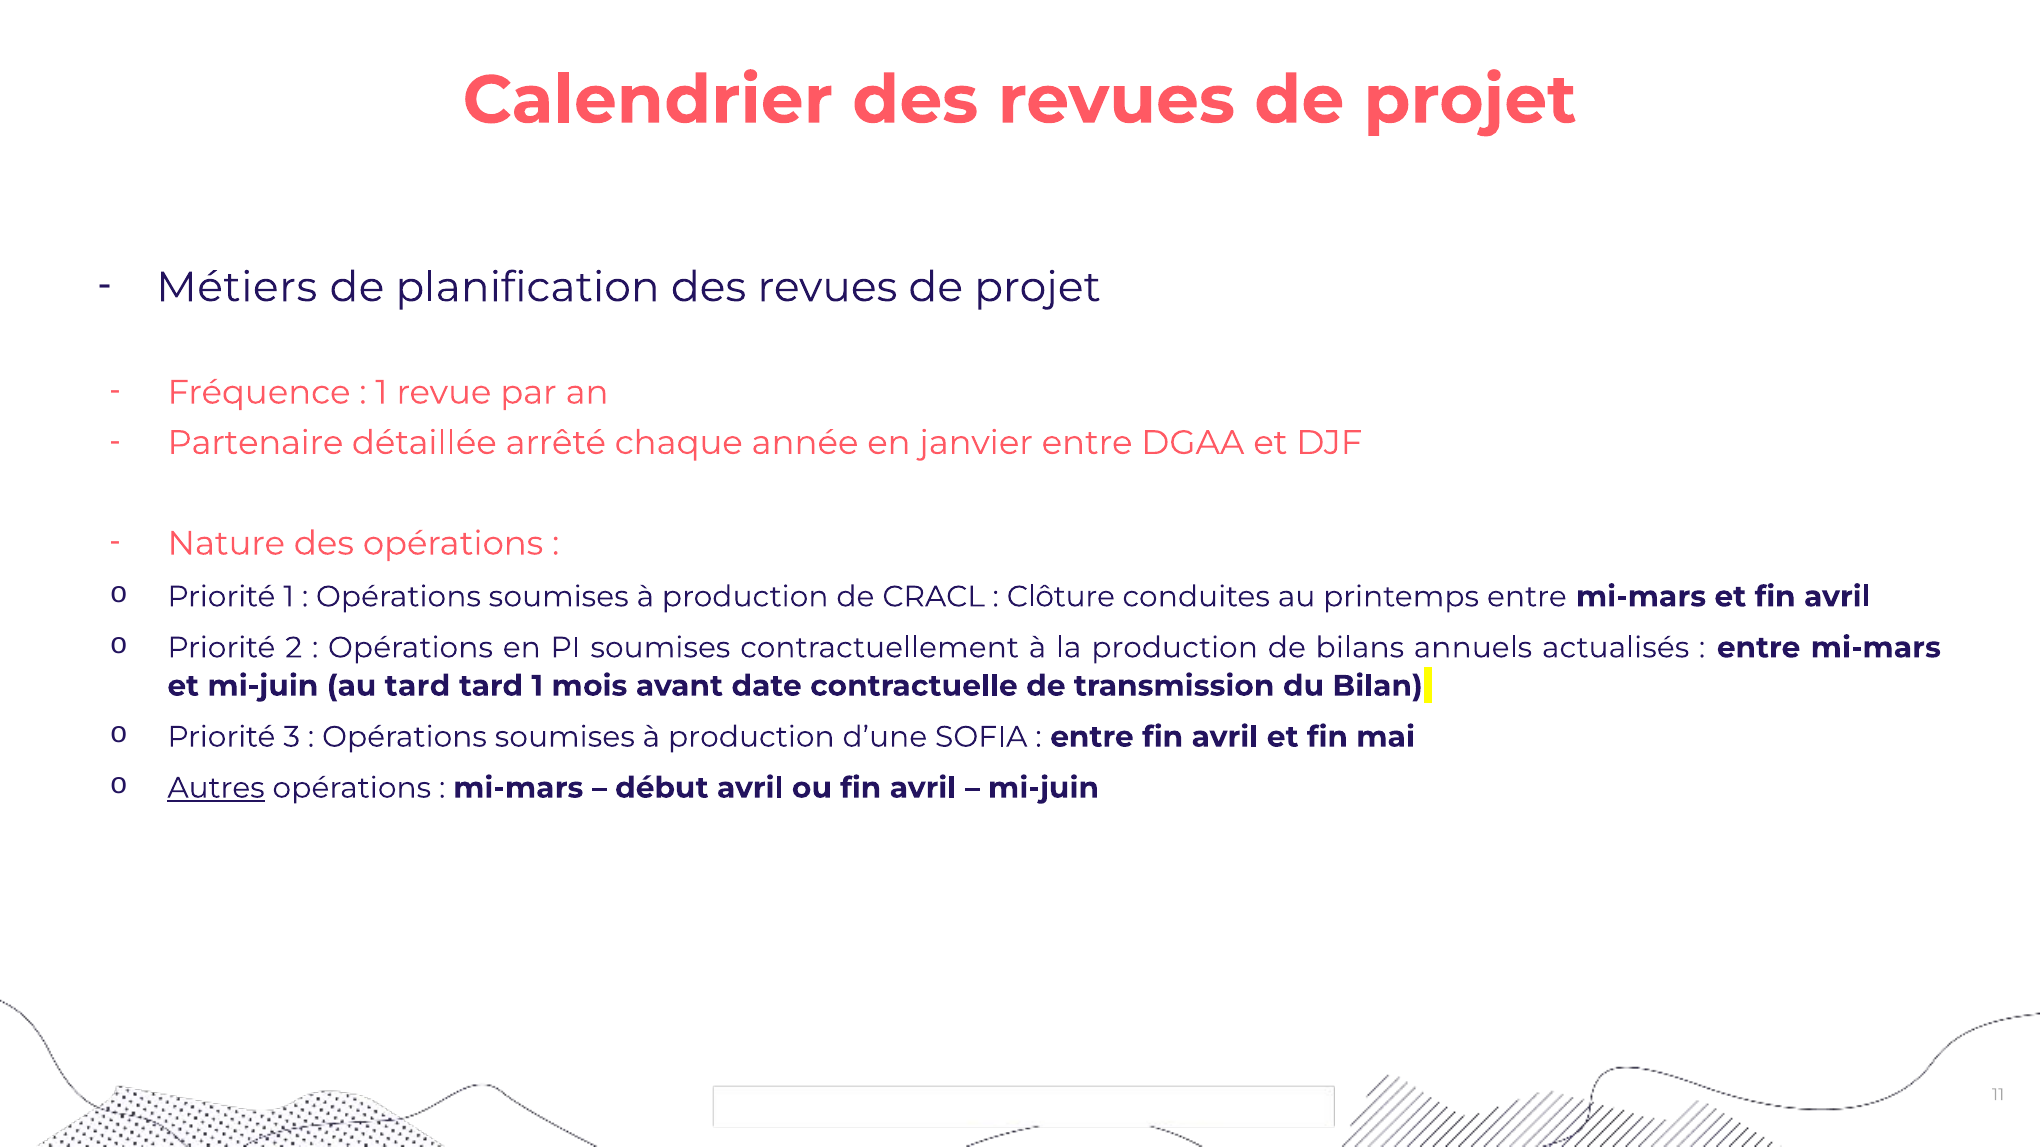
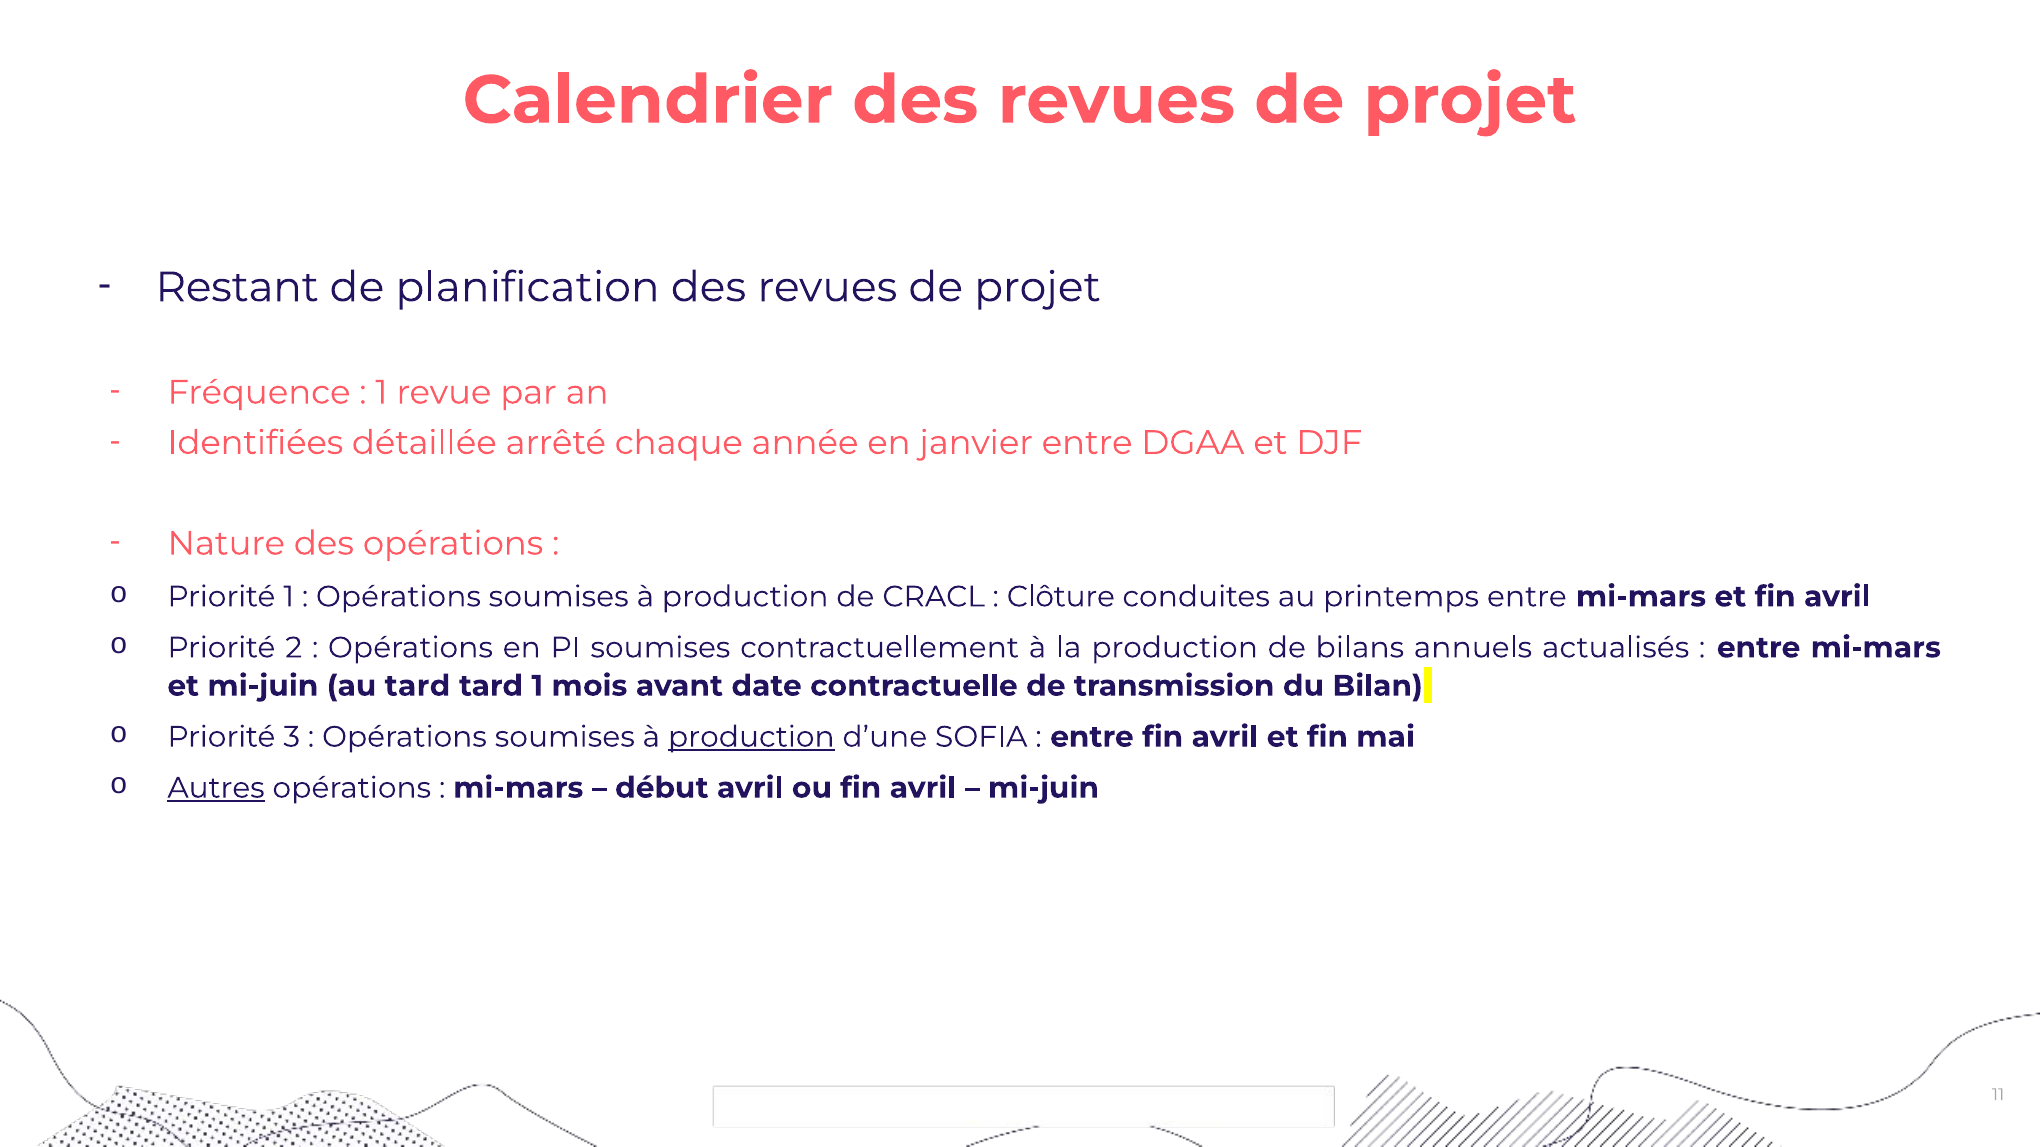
Métiers: Métiers -> Restant
Partenaire: Partenaire -> Identifiées
production at (751, 737) underline: none -> present
